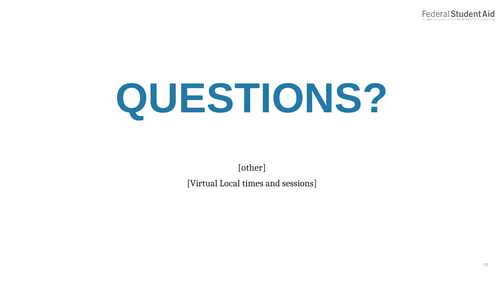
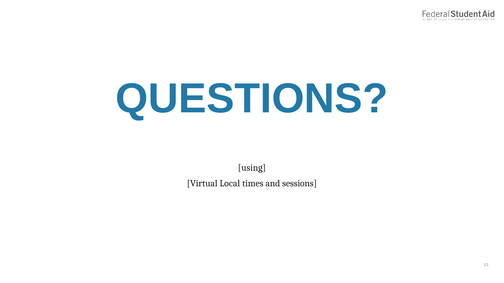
other: other -> using
